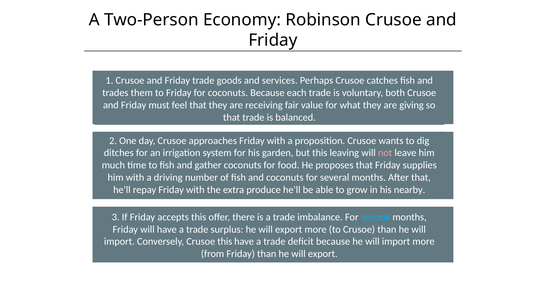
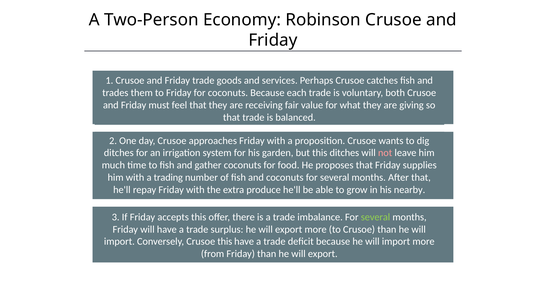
this leaving: leaving -> ditches
driving: driving -> trading
several at (376, 217) colour: light blue -> light green
